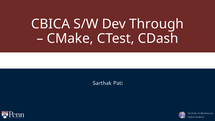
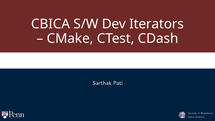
Through: Through -> Iterators
